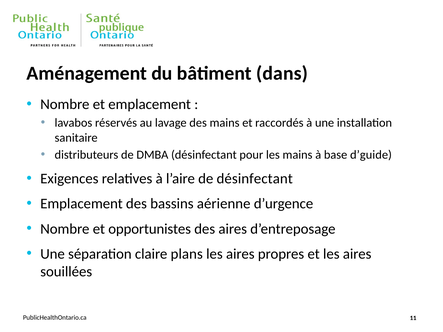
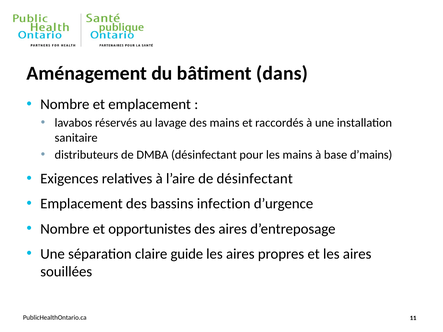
d’guide: d’guide -> d’mains
aérienne: aérienne -> infection
plans: plans -> guide
